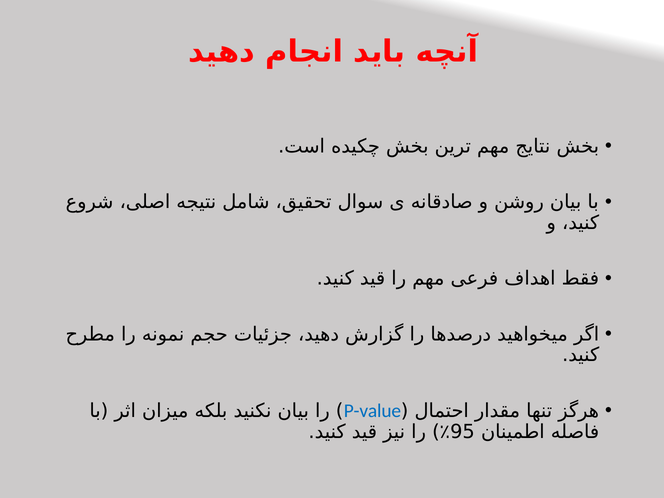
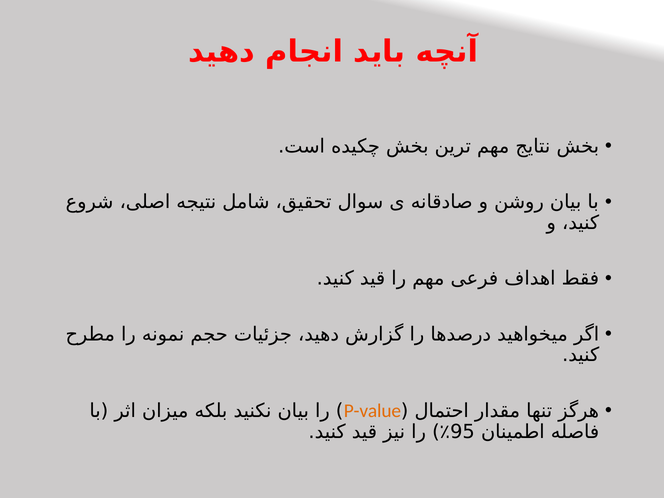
P-value colour: blue -> orange
